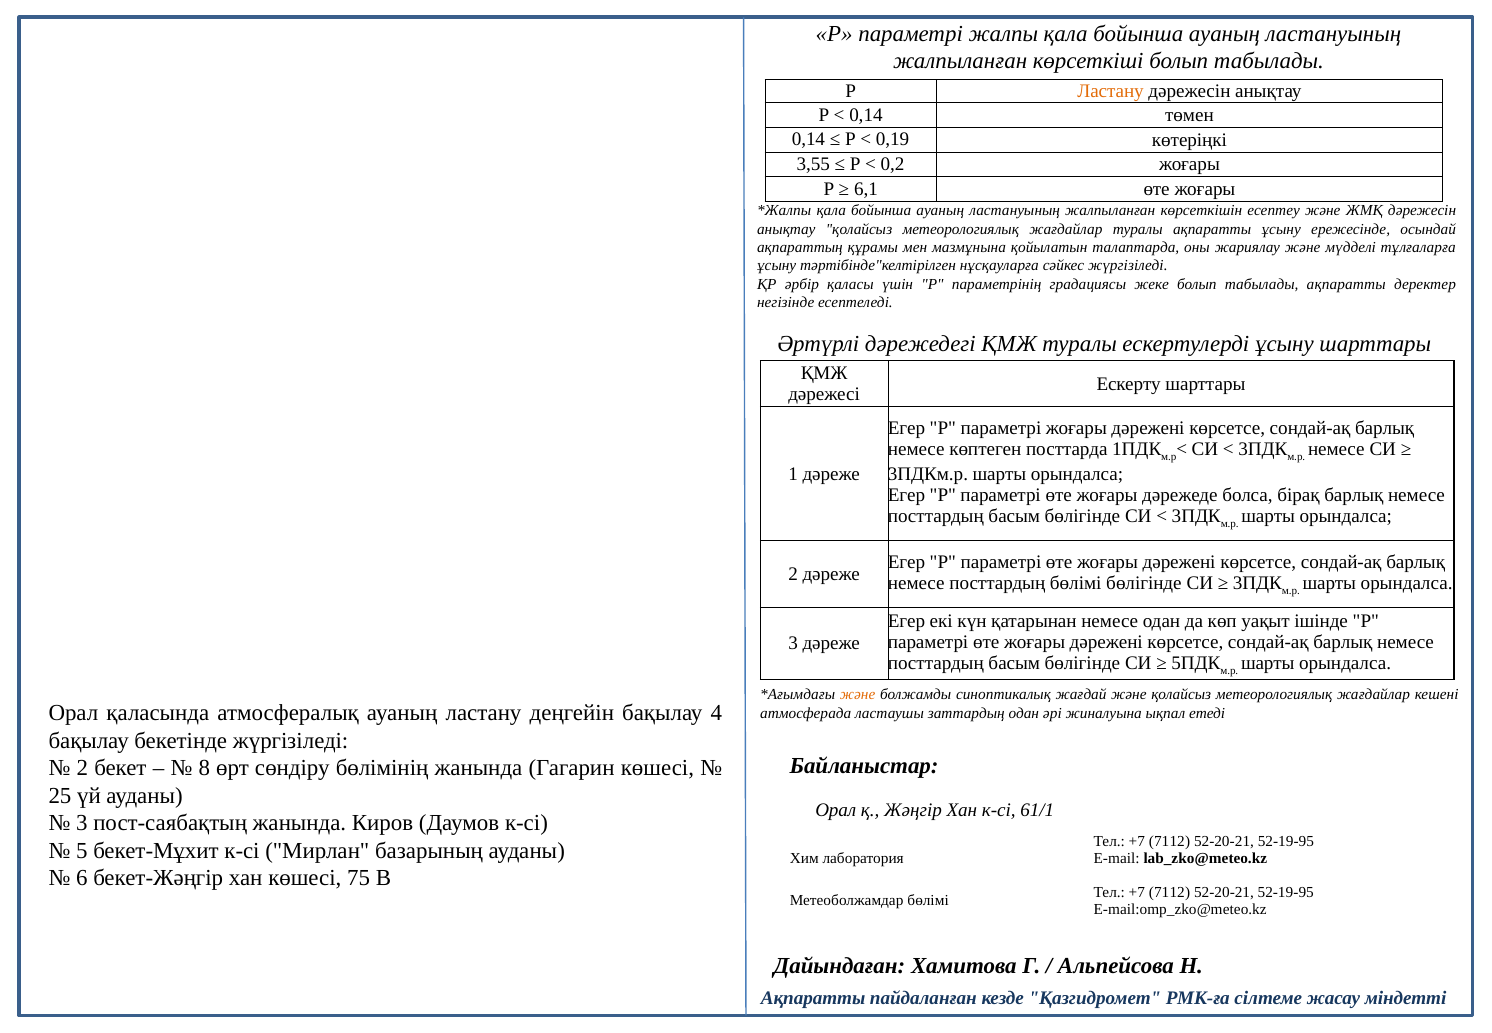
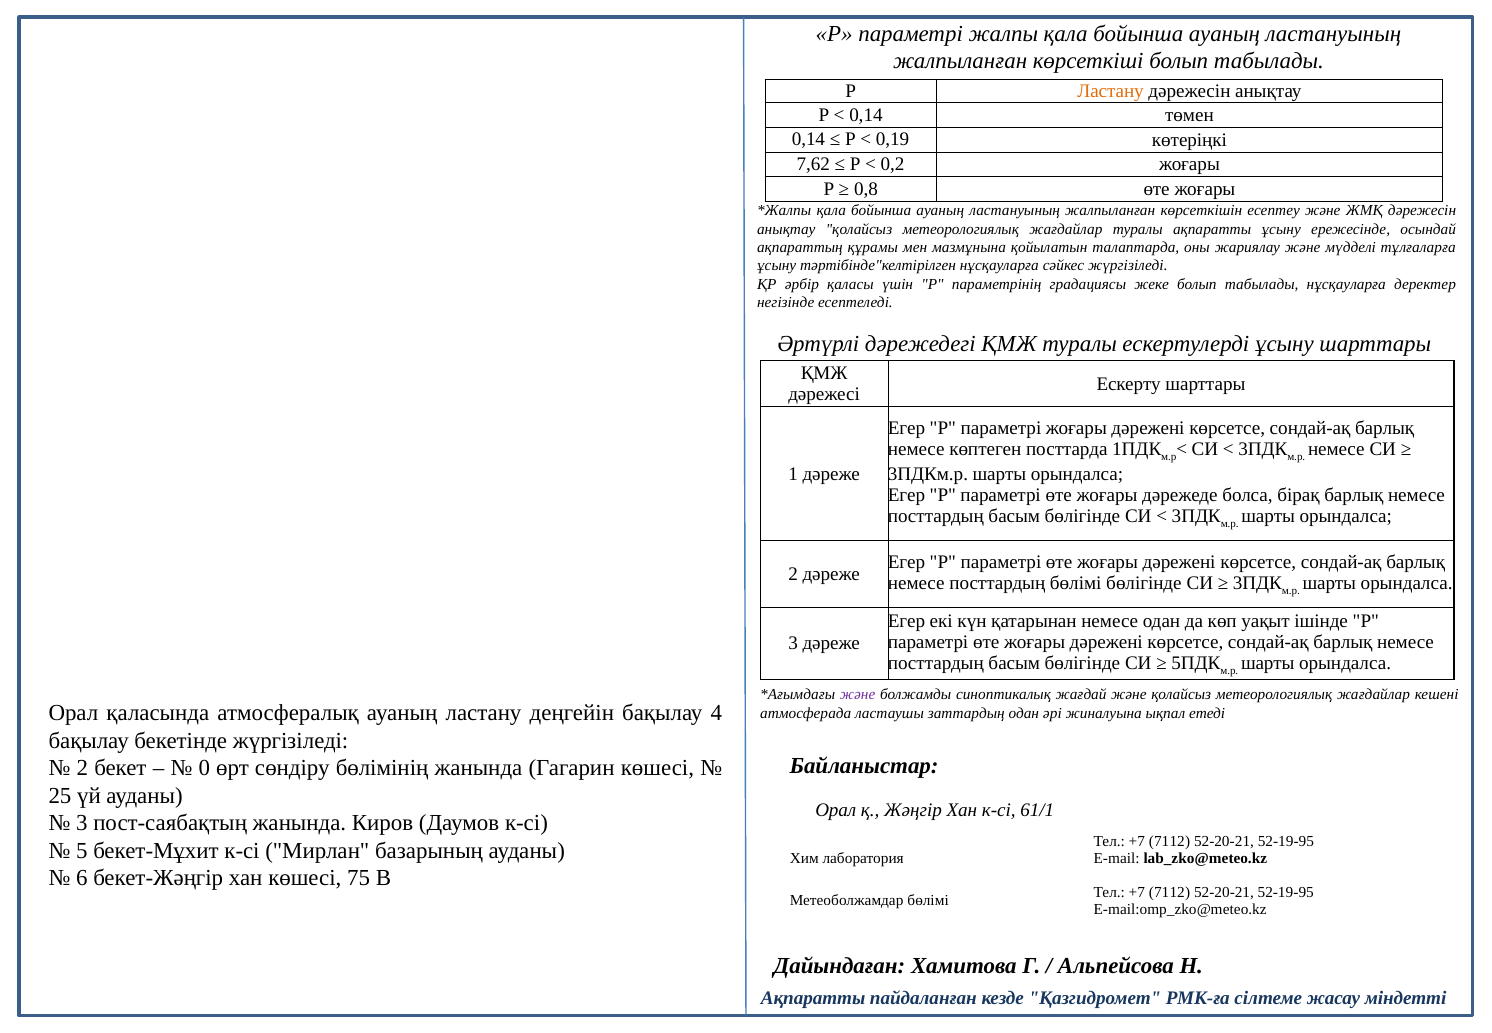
3,55: 3,55 -> 7,62
6,1: 6,1 -> 0,8
табылады ақпаратты: ақпаратты -> нұсқауларға
және at (858, 695) colour: orange -> purple
8: 8 -> 0
